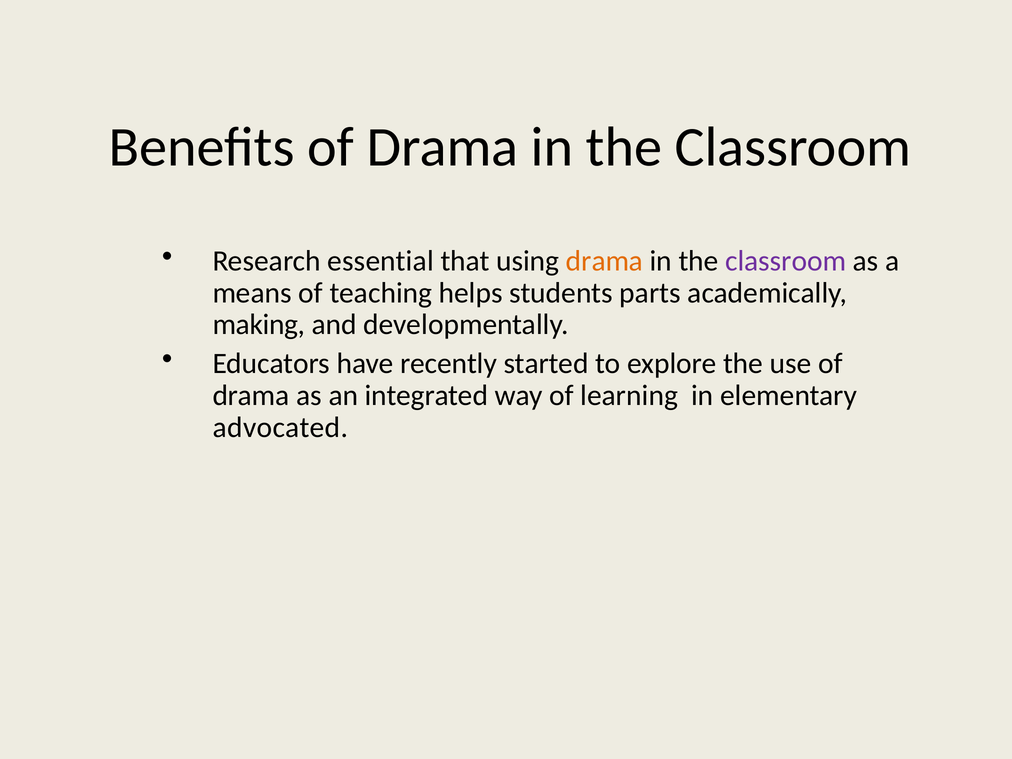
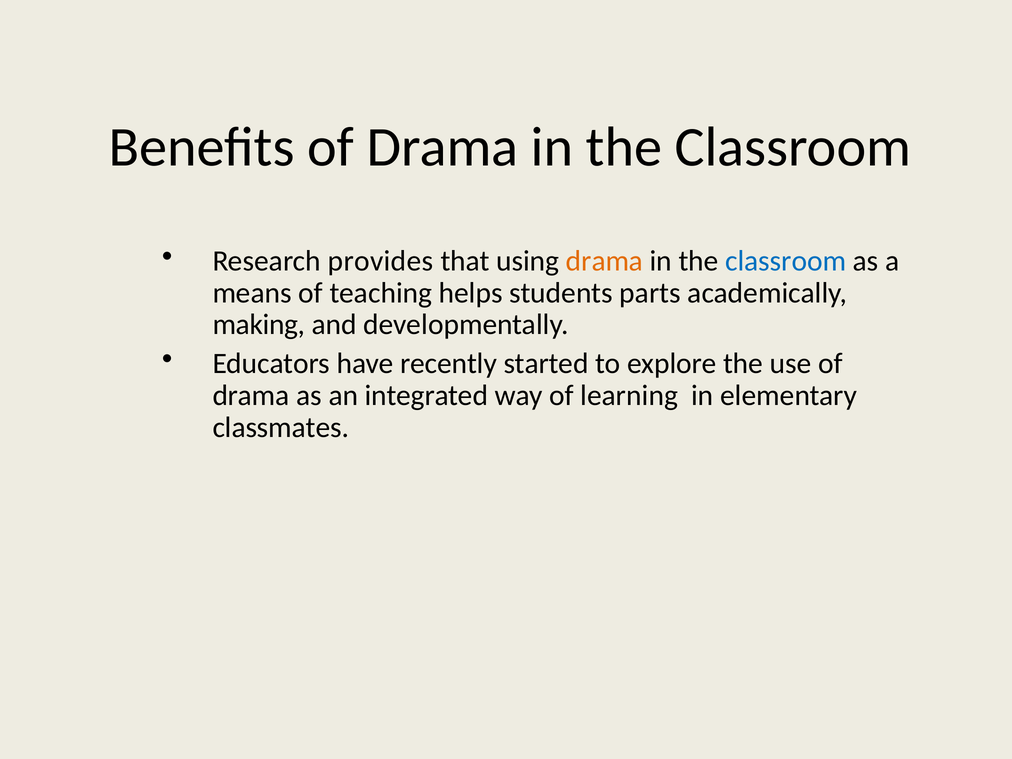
essential: essential -> provides
classroom at (786, 261) colour: purple -> blue
advocated: advocated -> classmates
